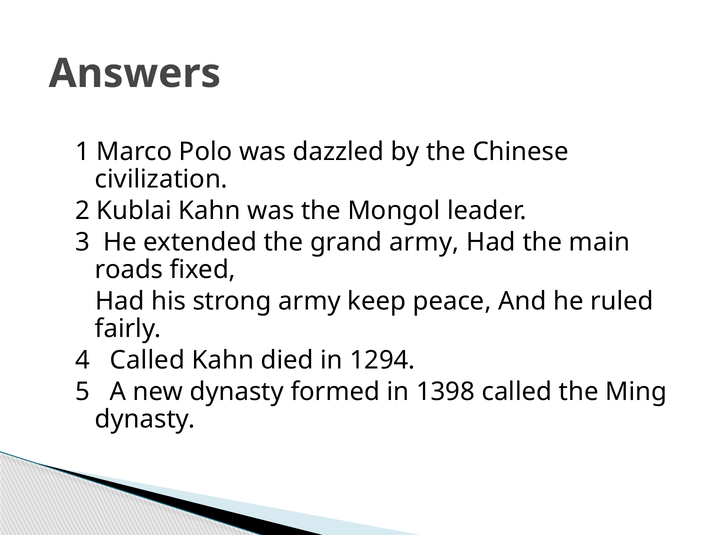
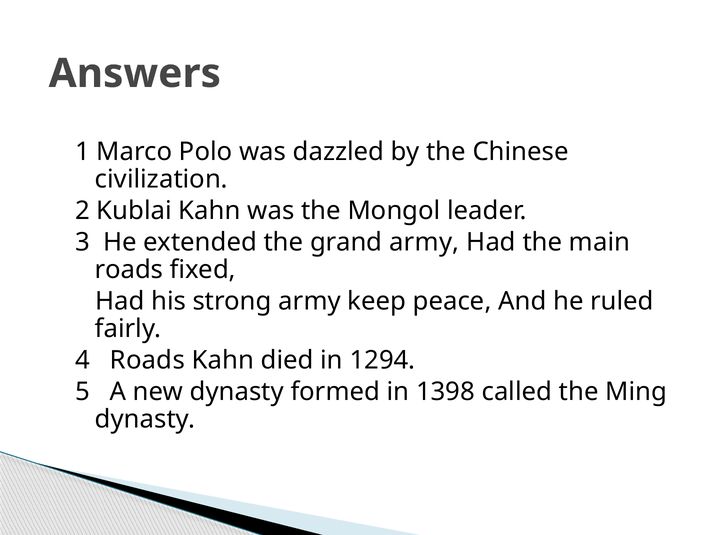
4 Called: Called -> Roads
